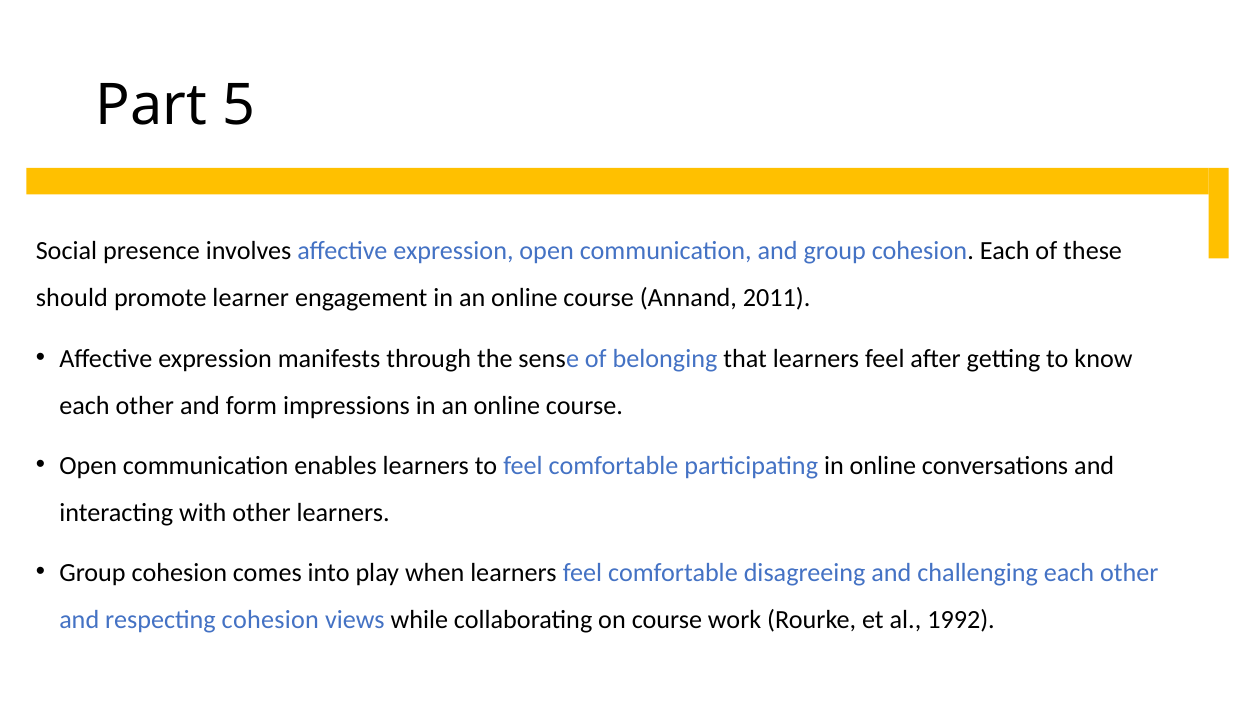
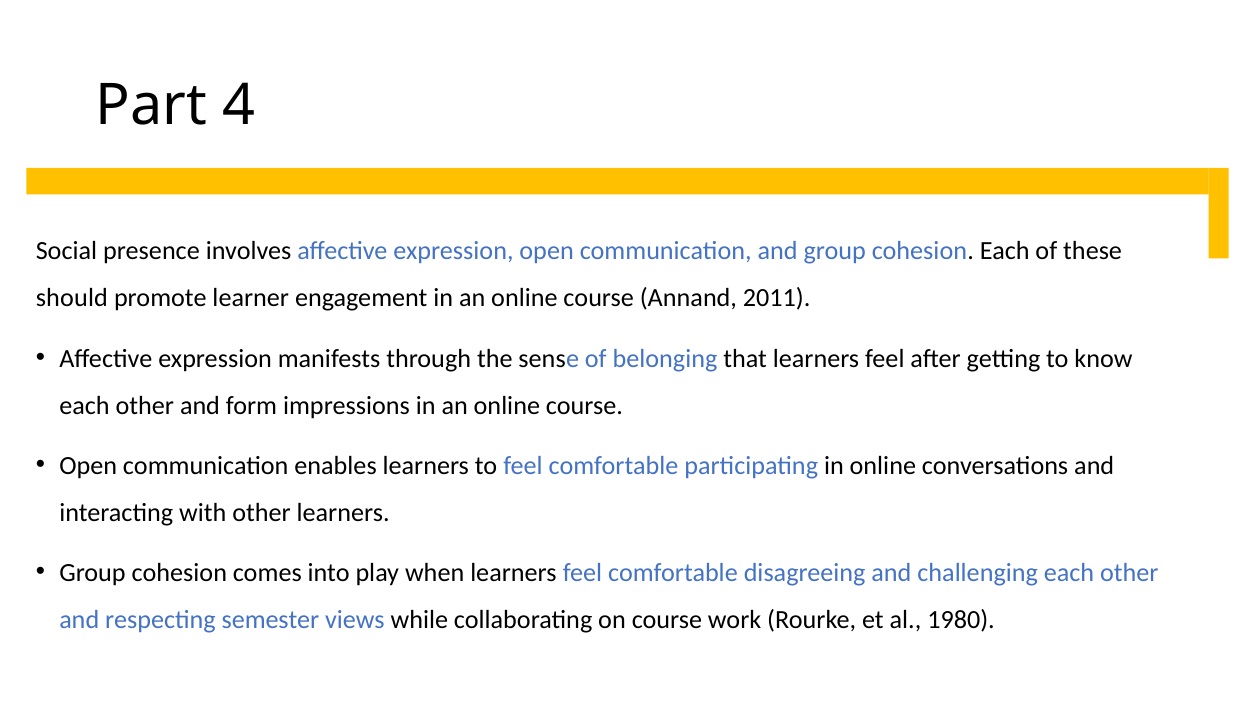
5: 5 -> 4
respecting cohesion: cohesion -> semester
1992: 1992 -> 1980
